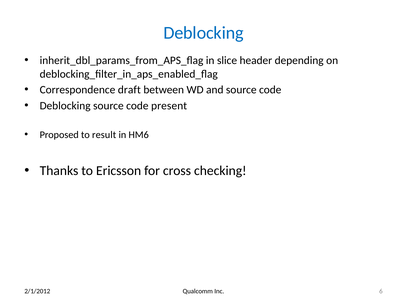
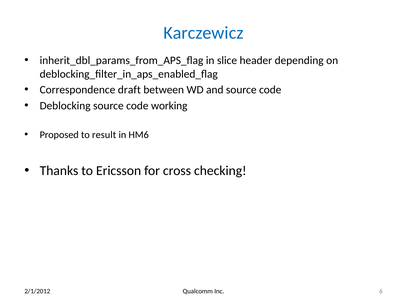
Deblocking at (204, 33): Deblocking -> Karczewicz
present: present -> working
